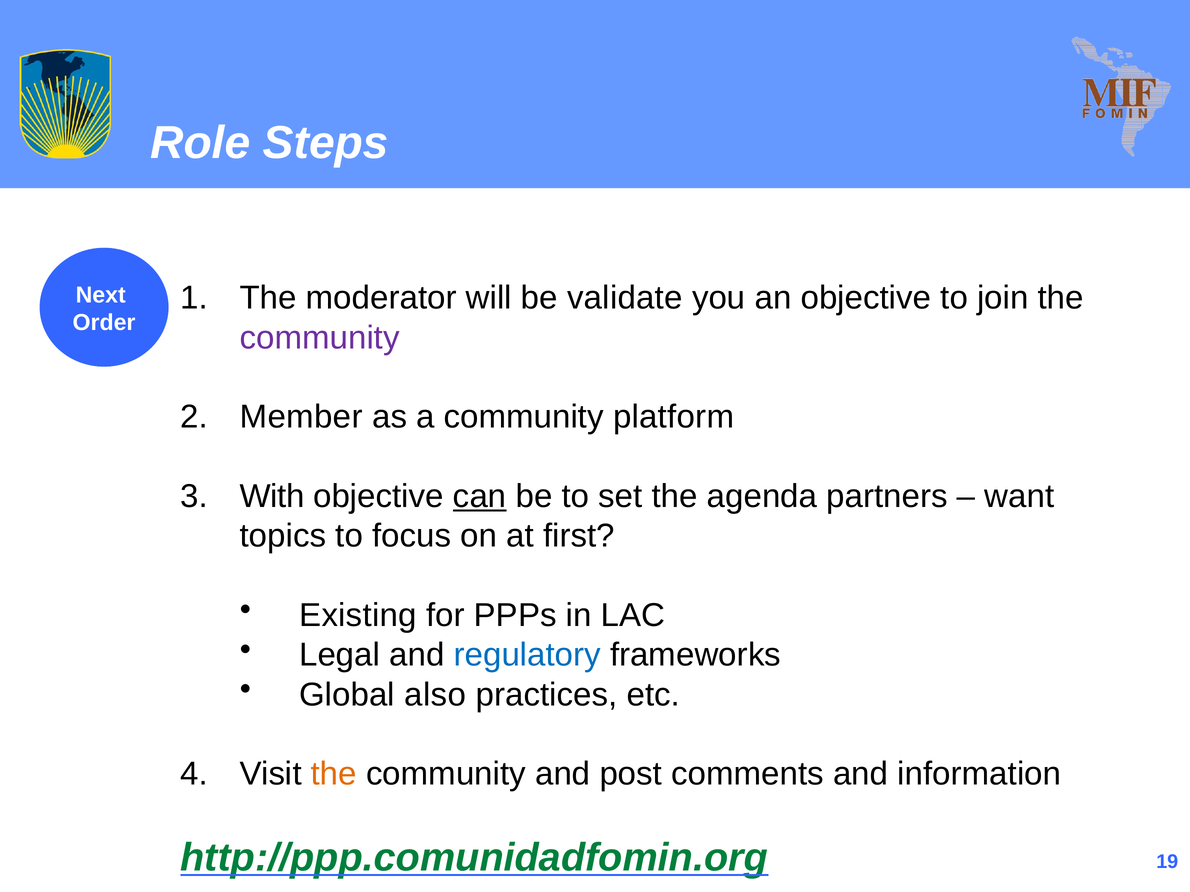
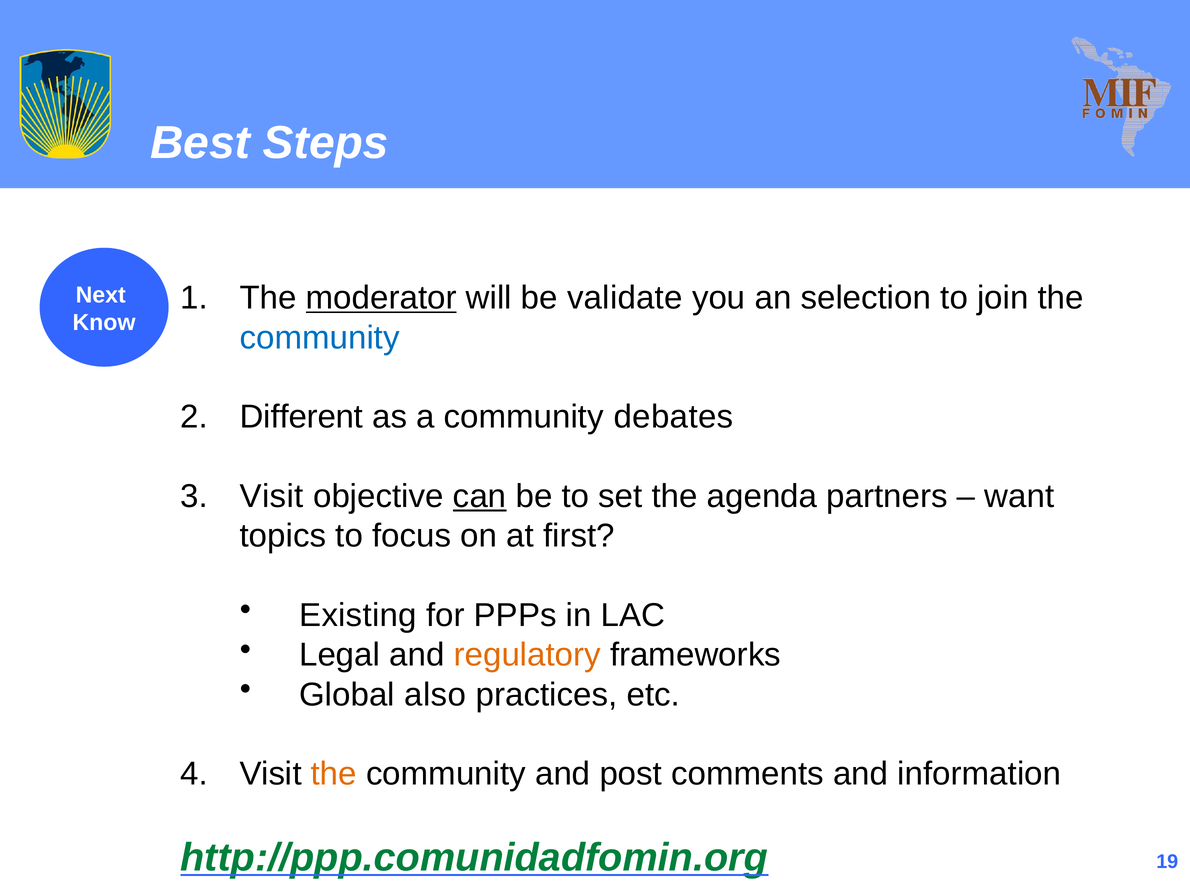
Role: Role -> Best
moderator underline: none -> present
an objective: objective -> selection
Order: Order -> Know
community at (320, 338) colour: purple -> blue
Member: Member -> Different
platform: platform -> debates
With at (272, 497): With -> Visit
regulatory colour: blue -> orange
